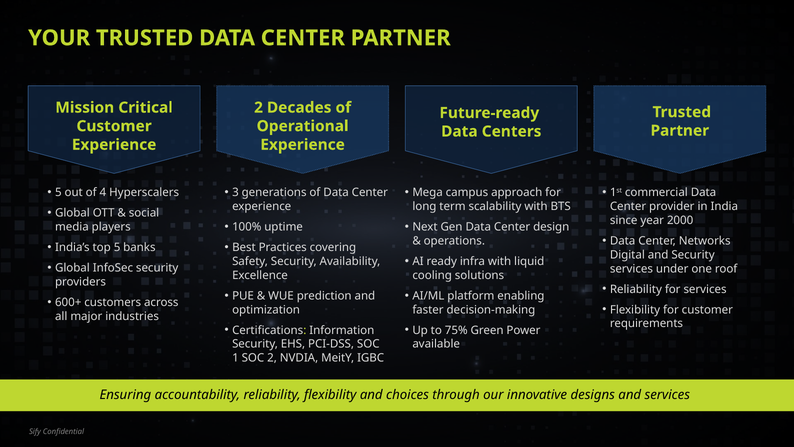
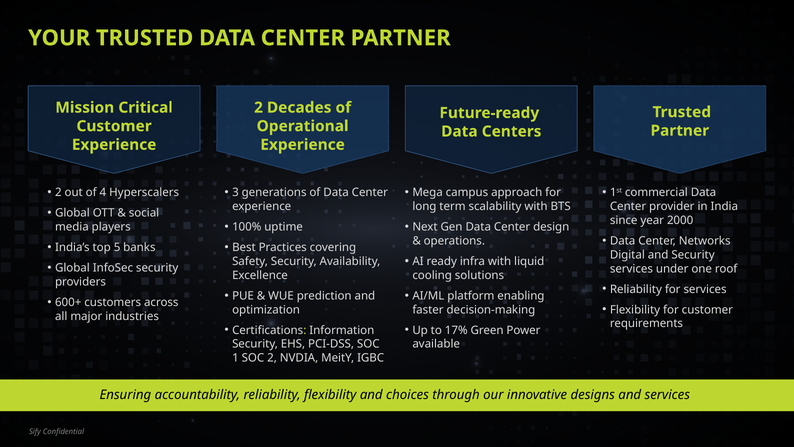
5 at (58, 192): 5 -> 2
75%: 75% -> 17%
